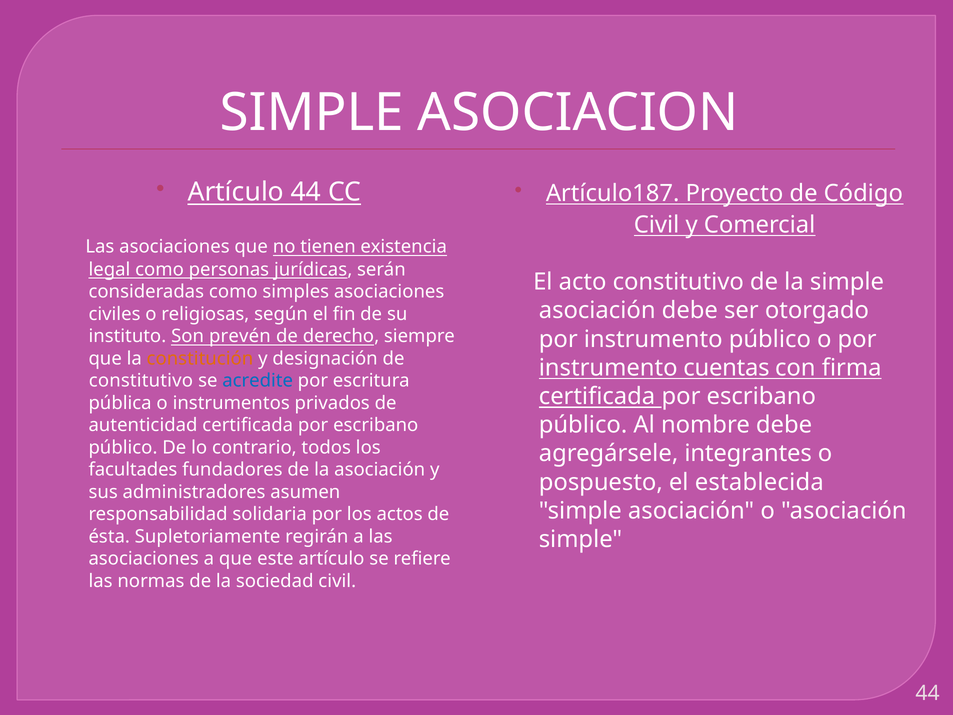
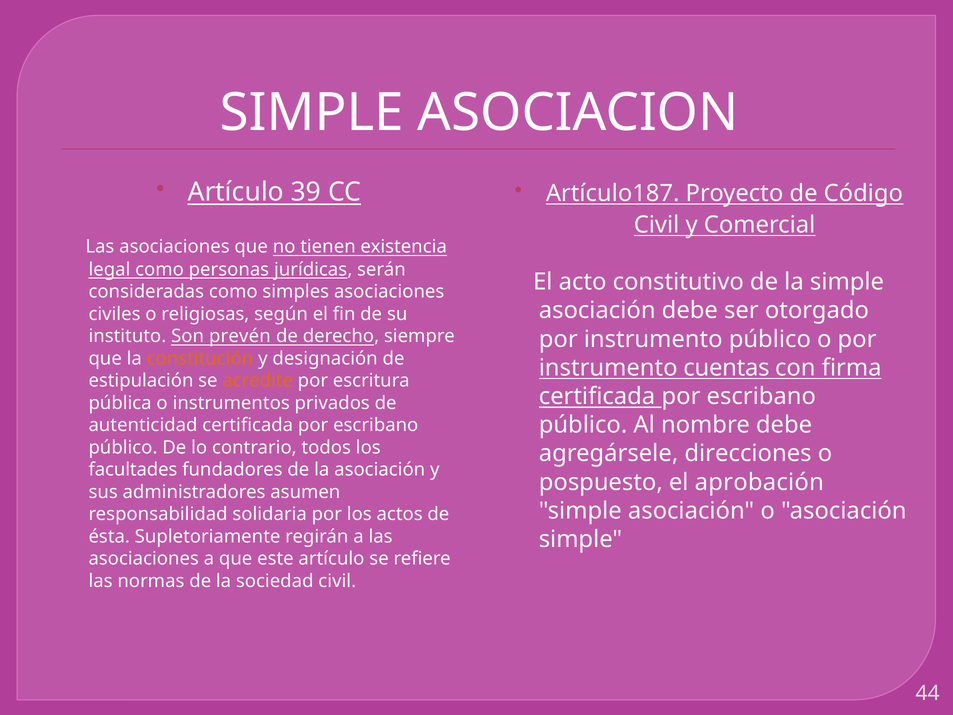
Artículo 44: 44 -> 39
constitutivo at (141, 381): constitutivo -> estipulación
acredite colour: blue -> orange
integrantes: integrantes -> direcciones
establecida: establecida -> aprobación
